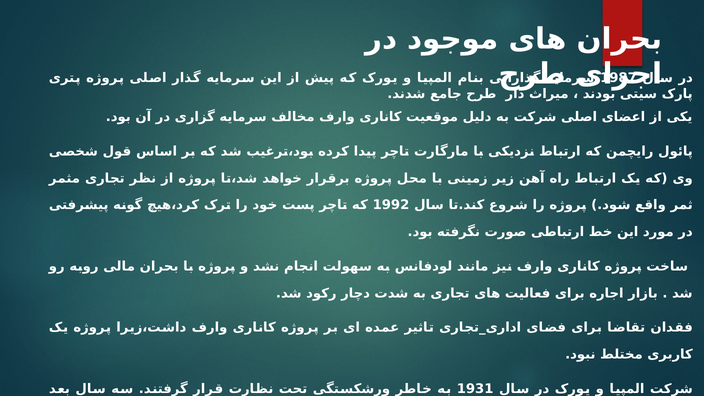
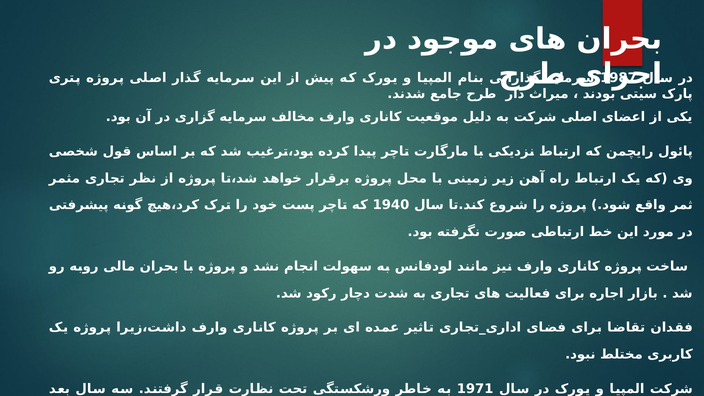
1992: 1992 -> 1940
1931: 1931 -> 1971
